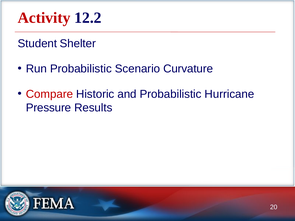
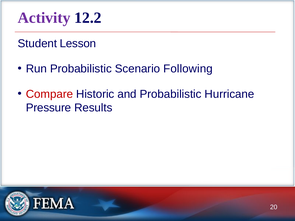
Activity colour: red -> purple
Shelter: Shelter -> Lesson
Curvature: Curvature -> Following
